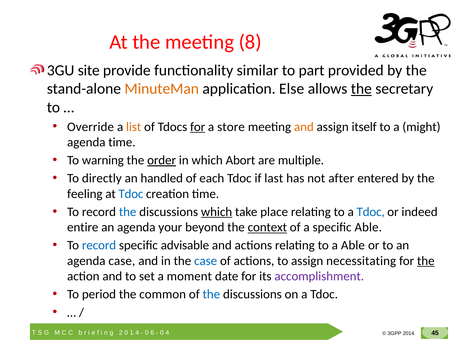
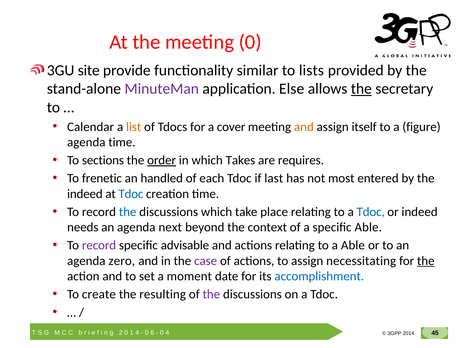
meeting 8: 8 -> 0
part: part -> lists
MinuteMan colour: orange -> purple
Override: Override -> Calendar
for at (198, 127) underline: present -> none
store: store -> cover
might: might -> figure
warning: warning -> sections
Abort: Abort -> Takes
multiple: multiple -> requires
directly: directly -> frenetic
after: after -> most
feeling at (85, 194): feeling -> indeed
which at (217, 212) underline: present -> none
entire: entire -> needs
your: your -> next
context underline: present -> none
record at (99, 245) colour: blue -> purple
agenda case: case -> zero
case at (206, 261) colour: blue -> purple
accomplishment colour: purple -> blue
period: period -> create
common: common -> resulting
the at (211, 294) colour: blue -> purple
